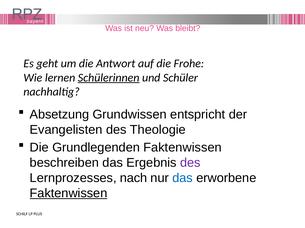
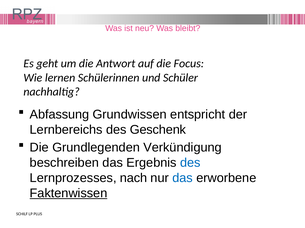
Frohe: Frohe -> Focus
Schülerinnen underline: present -> none
Absetzung: Absetzung -> Abfassung
Evangelisten: Evangelisten -> Lernbereichs
Theologie: Theologie -> Geschenk
Grundlegenden Faktenwissen: Faktenwissen -> Verkündigung
des at (190, 163) colour: purple -> blue
